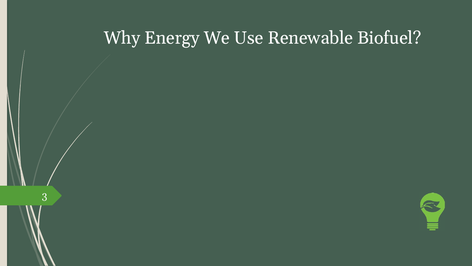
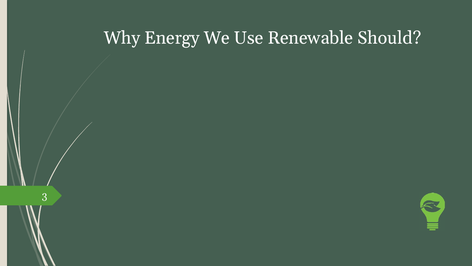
Biofuel: Biofuel -> Should
